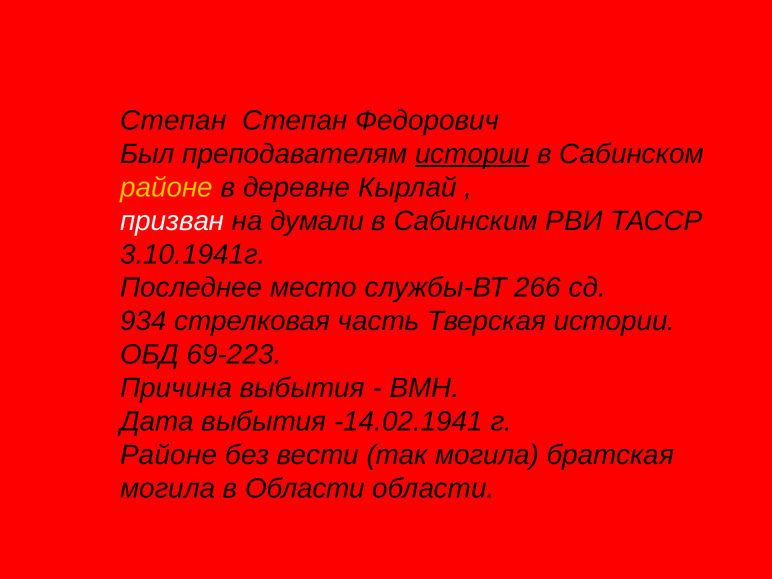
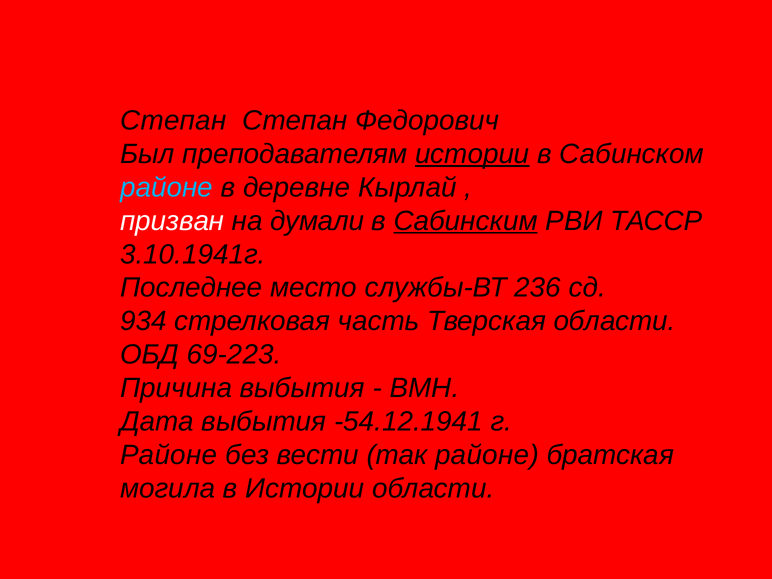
районе at (167, 187) colour: yellow -> light blue
Сабинским underline: none -> present
266: 266 -> 236
Тверская истории: истории -> области
-14.02.1941: -14.02.1941 -> -54.12.1941
так могила: могила -> районе
в Области: Области -> Истории
